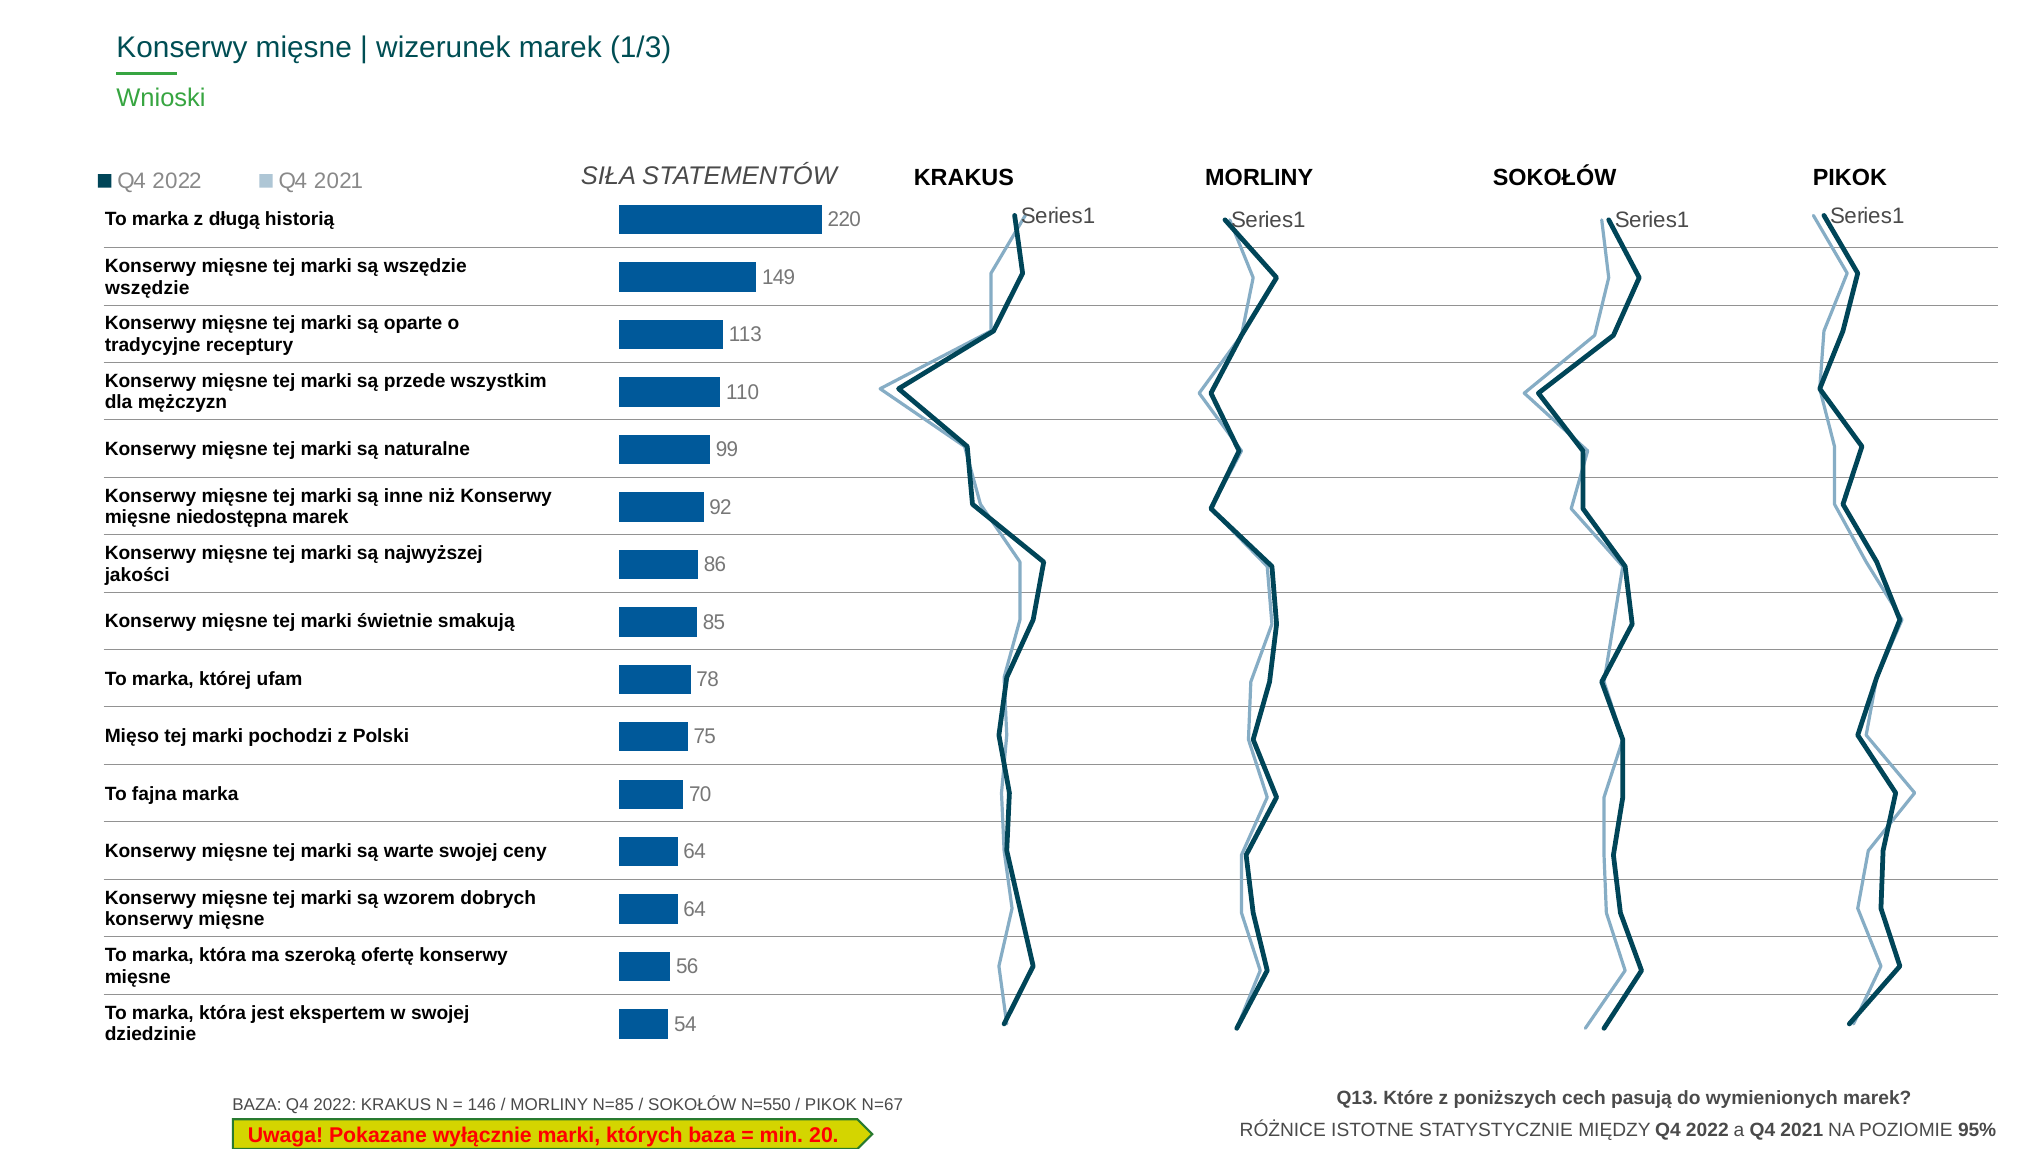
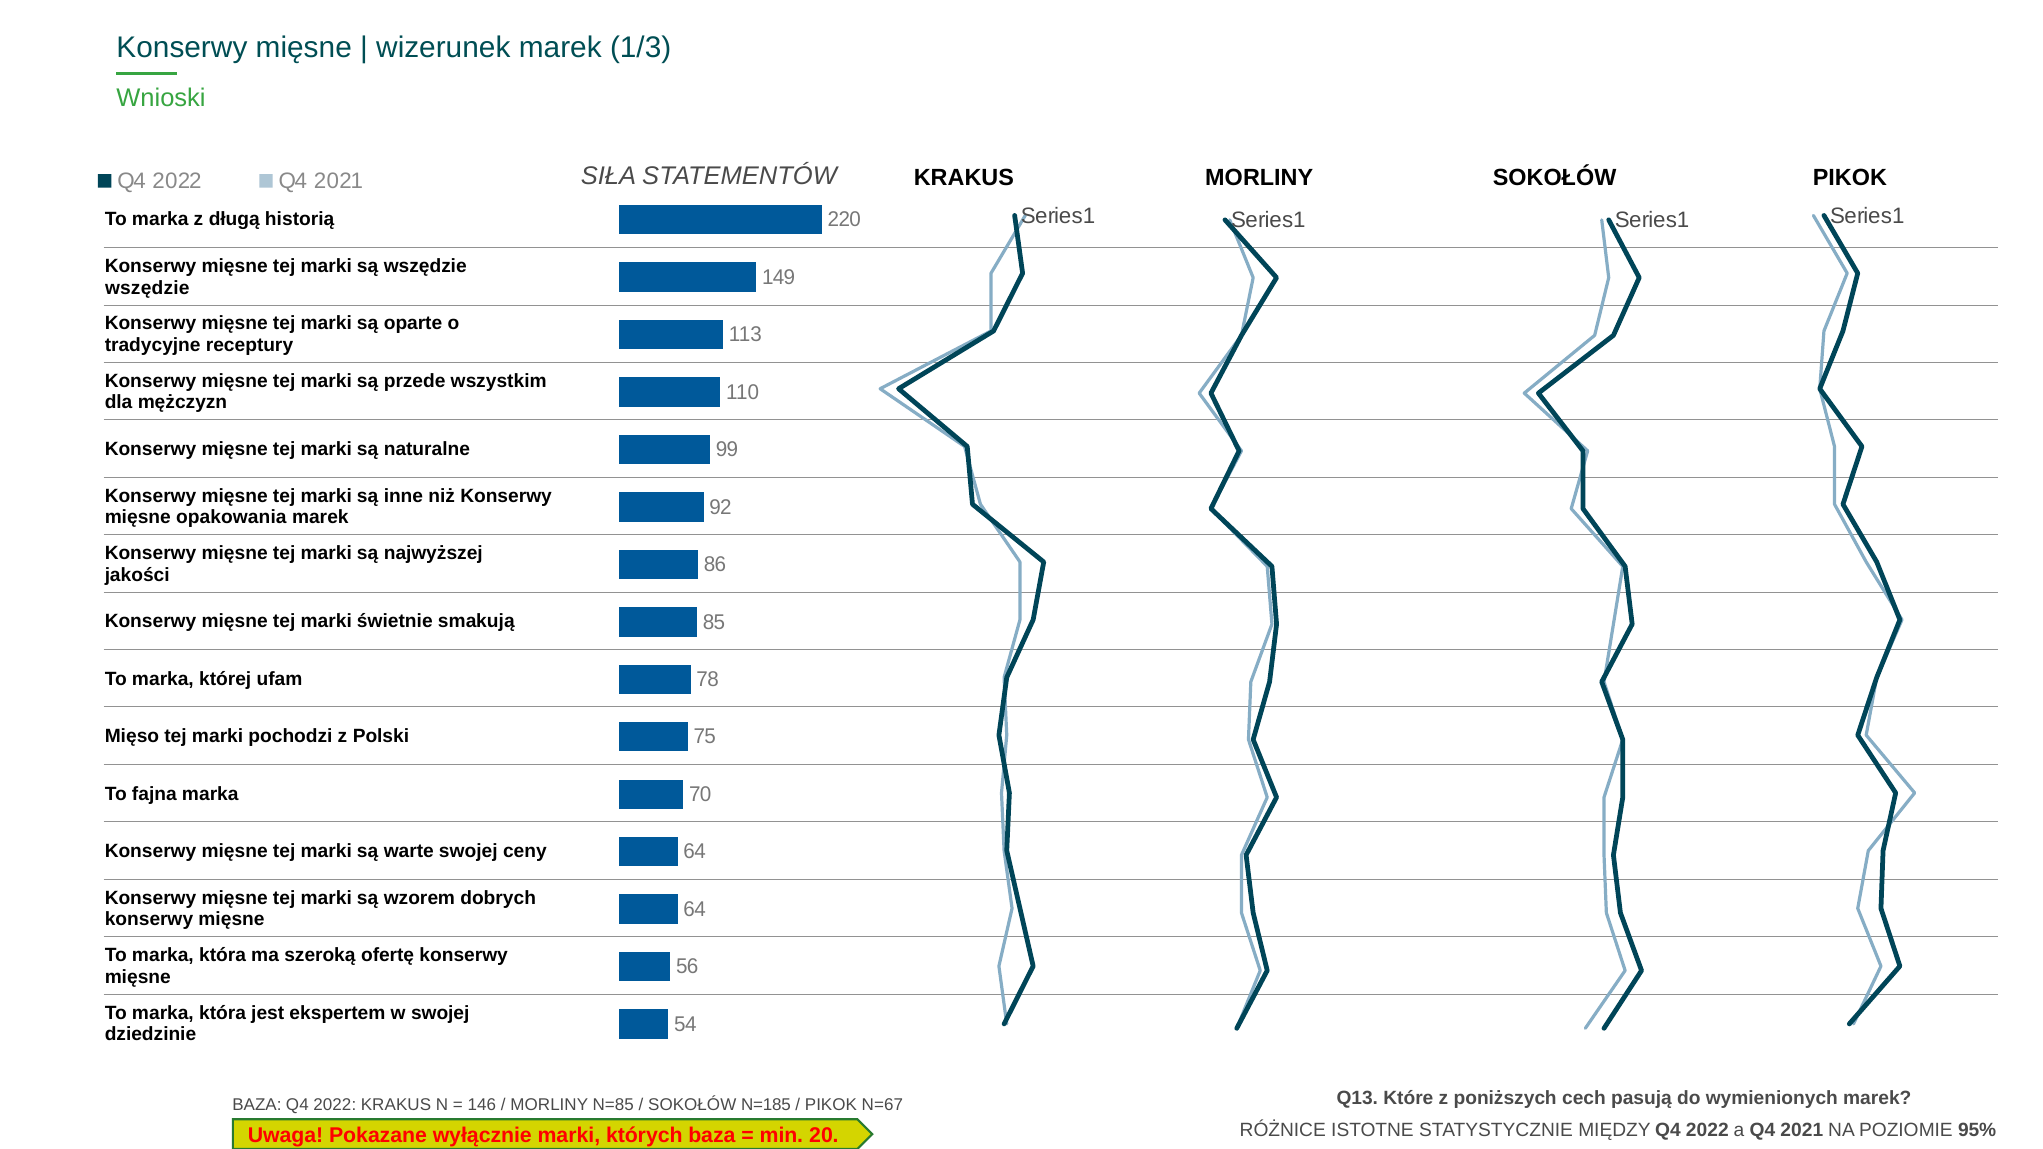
niedostępna: niedostępna -> opakowania
N=550: N=550 -> N=185
